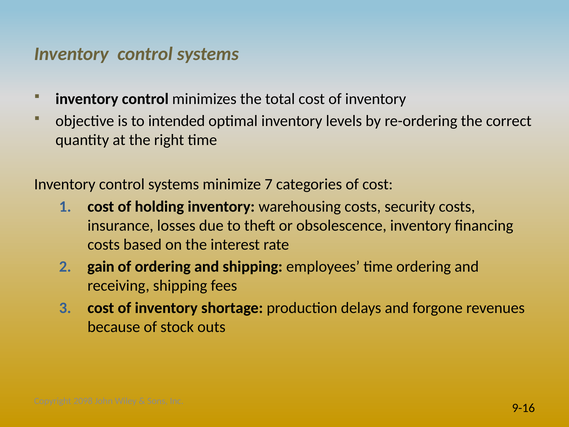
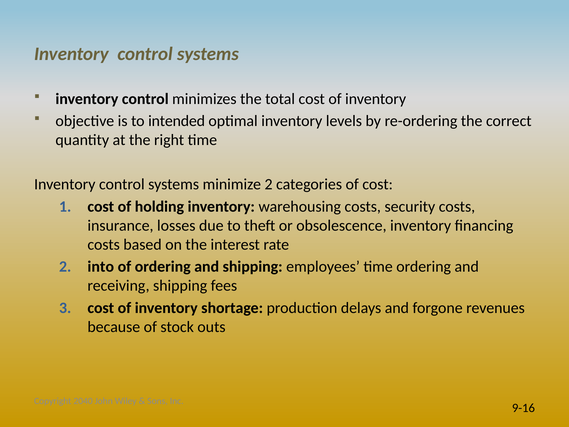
minimize 7: 7 -> 2
gain: gain -> into
2098: 2098 -> 2040
